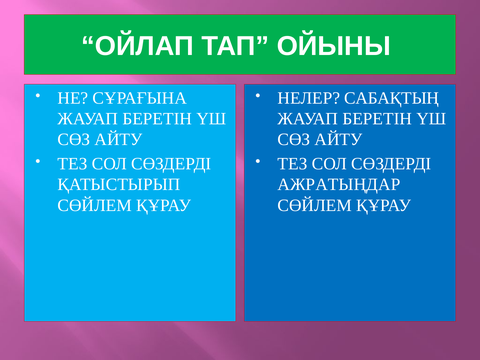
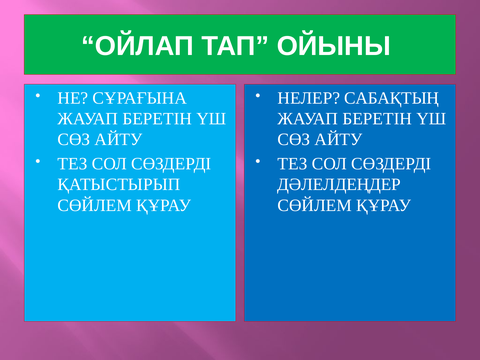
АЖРАТЫҢДАР: АЖРАТЫҢДАР -> ДӘЛЕЛДЕҢДЕР
